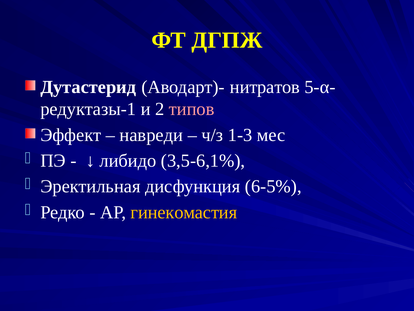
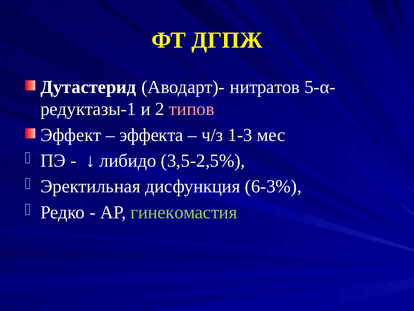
навреди: навреди -> эффекта
3,5-6,1%: 3,5-6,1% -> 3,5-2,5%
6-5%: 6-5% -> 6-3%
гинекомастия colour: yellow -> light green
